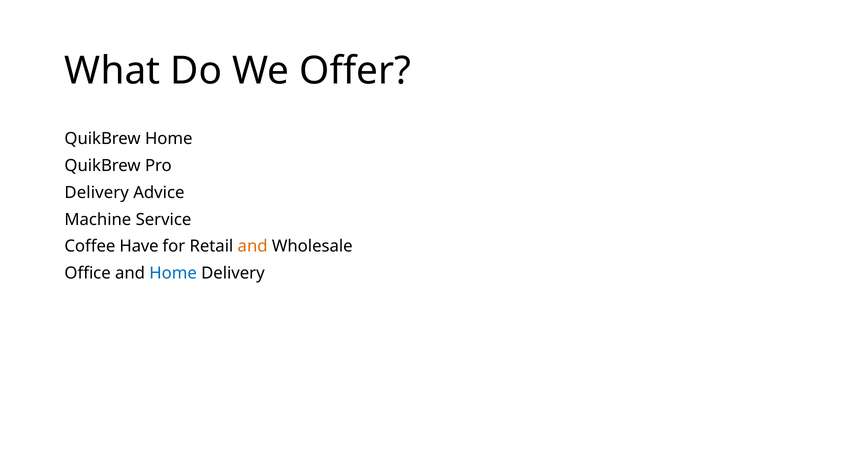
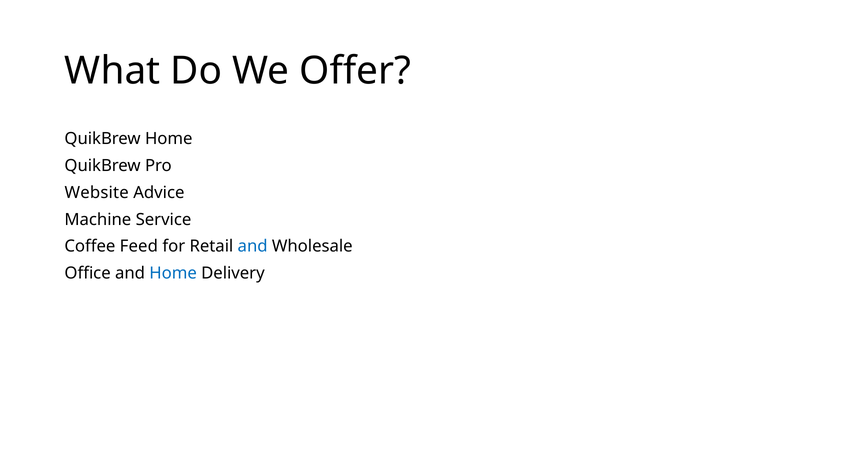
Delivery at (97, 193): Delivery -> Website
Have: Have -> Feed
and at (253, 246) colour: orange -> blue
